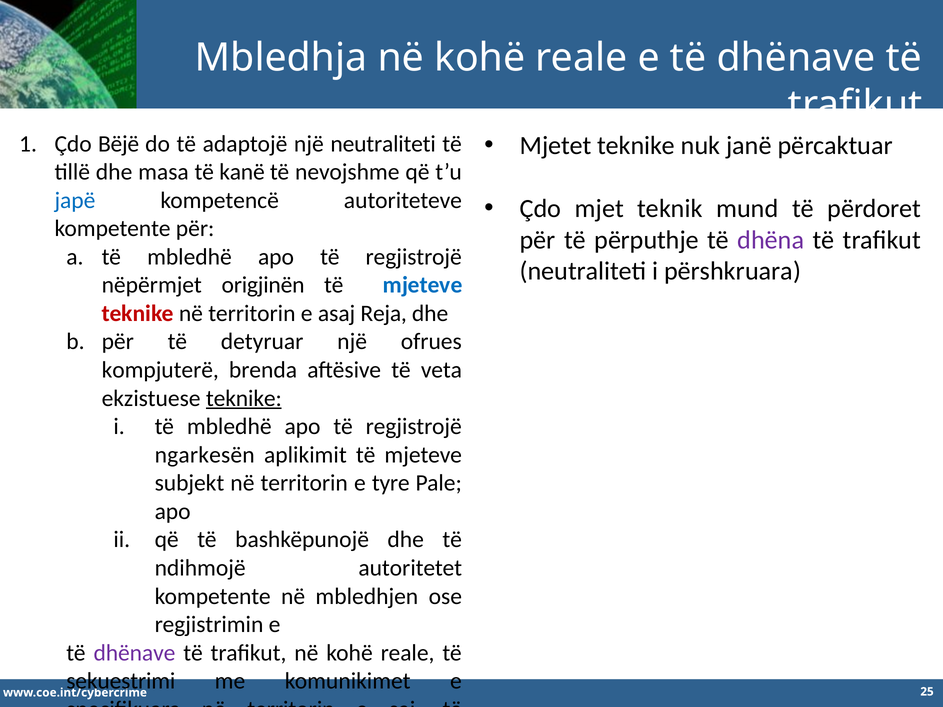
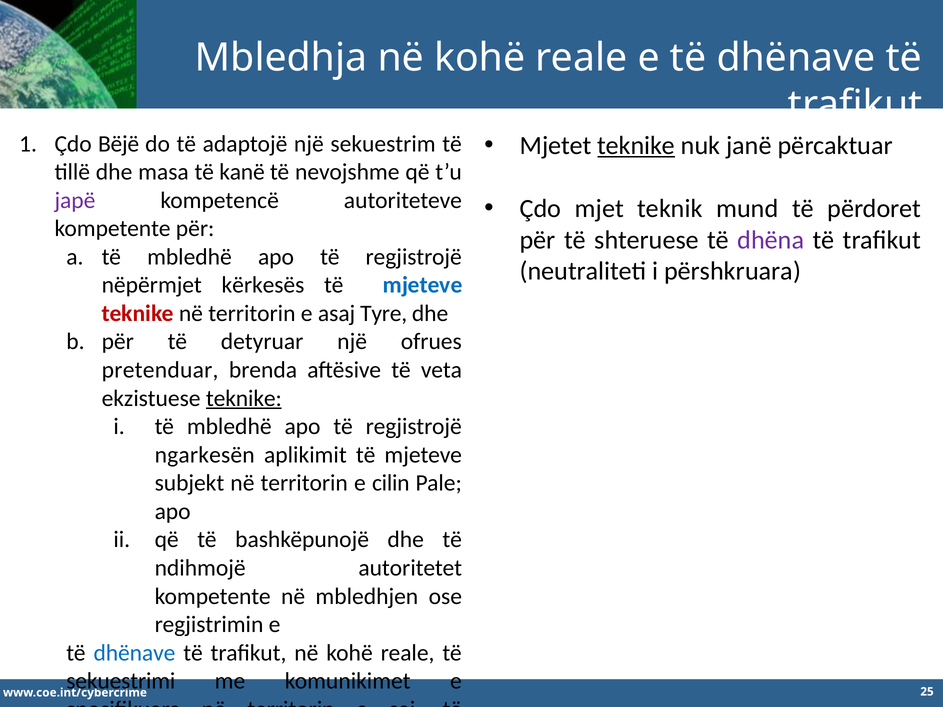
teknike at (636, 146) underline: none -> present
një neutraliteti: neutraliteti -> sekuestrim
japë colour: blue -> purple
përputhje: përputhje -> shteruese
origjinën: origjinën -> kërkesës
Reja: Reja -> Tyre
kompjuterë: kompjuterë -> pretenduar
tyre: tyre -> cilin
dhënave at (135, 653) colour: purple -> blue
